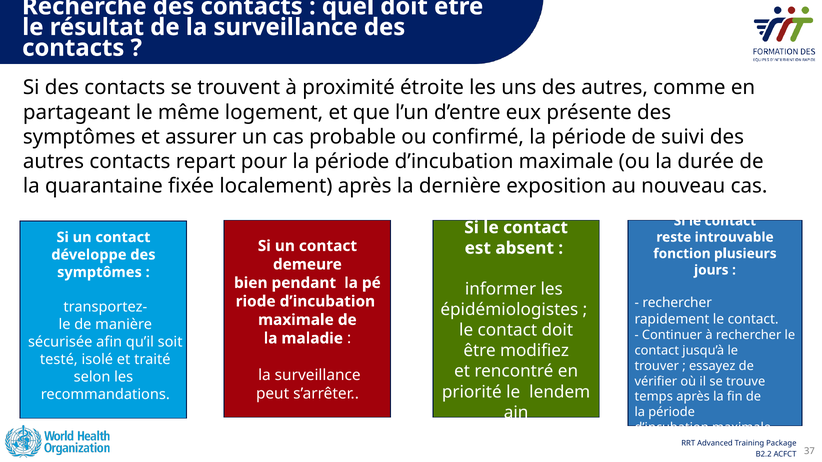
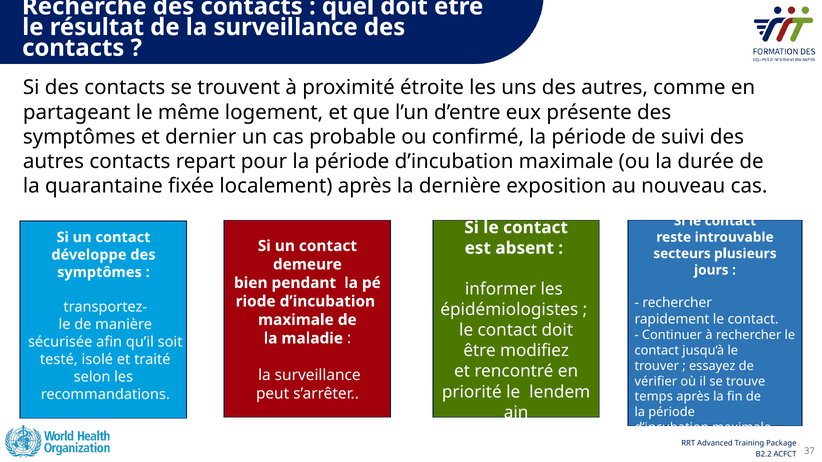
assurer: assurer -> dernier
fonction: fonction -> secteurs
